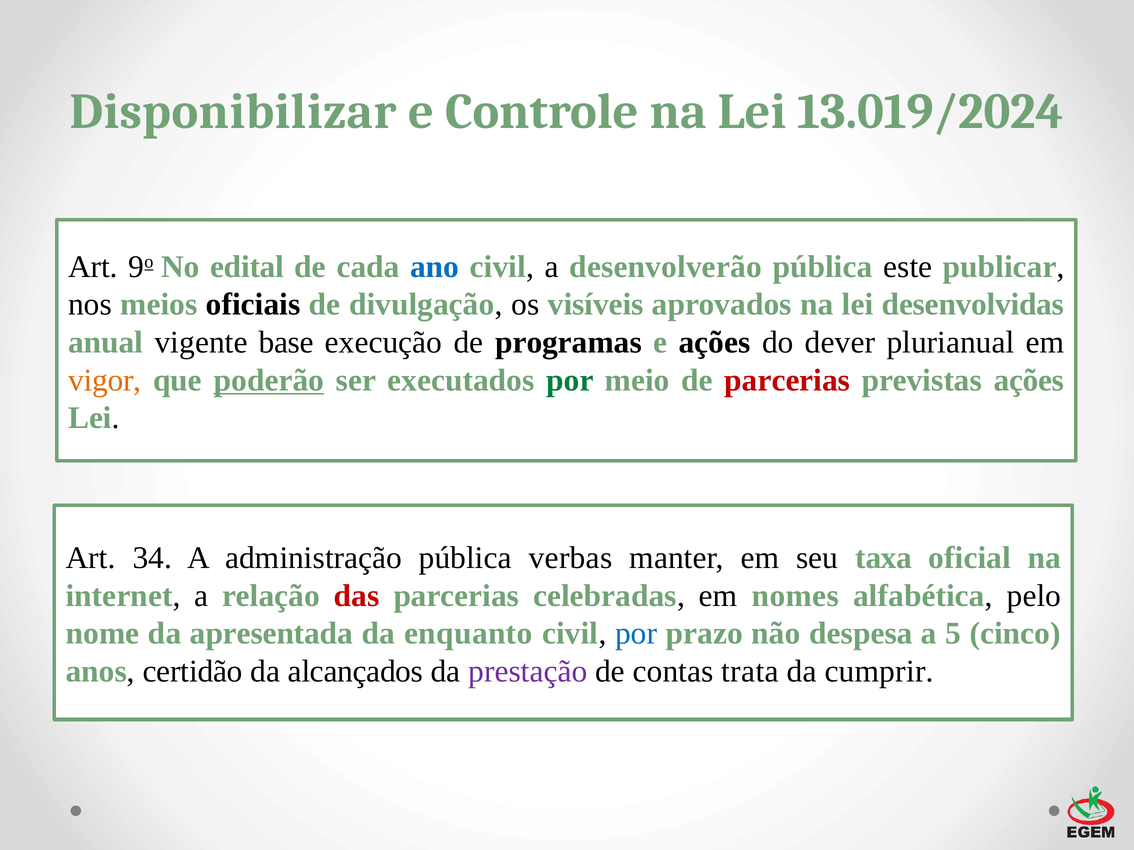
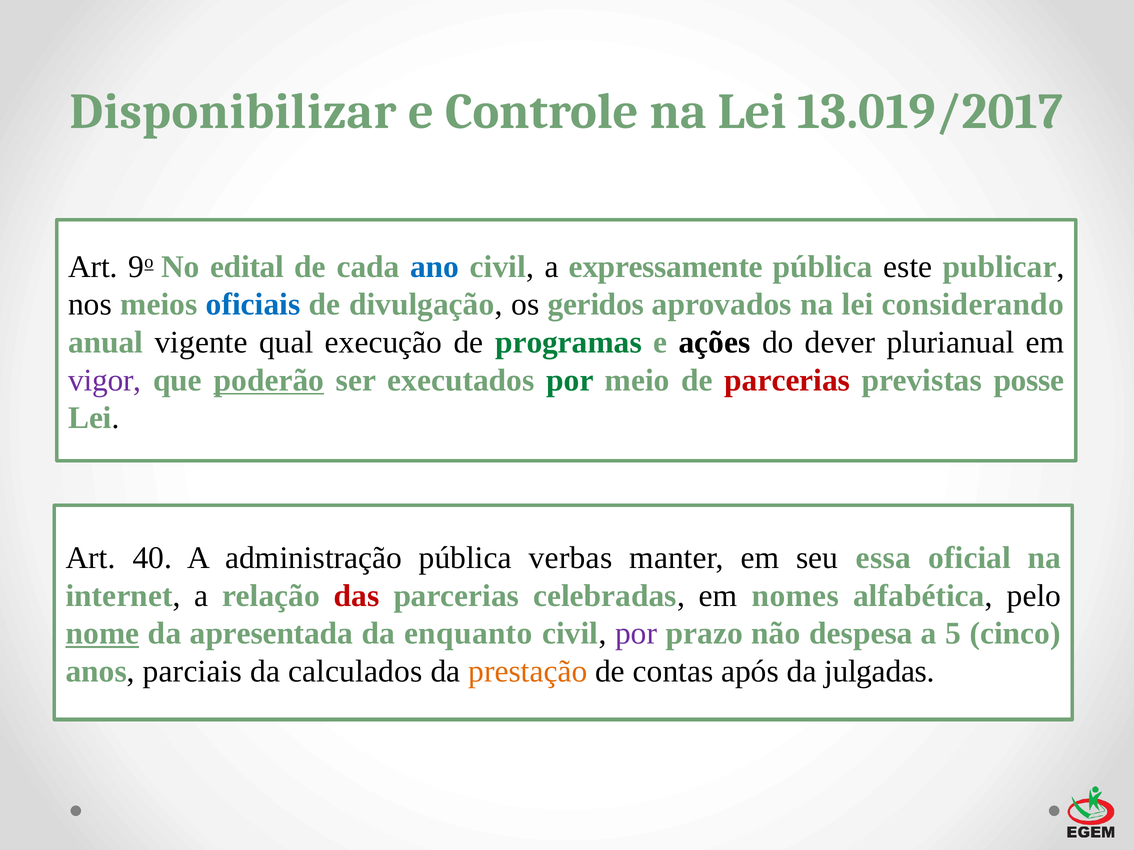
13.019/2024: 13.019/2024 -> 13.019/2017
desenvolverão: desenvolverão -> expressamente
oficiais colour: black -> blue
visíveis: visíveis -> geridos
desenvolvidas: desenvolvidas -> considerando
base: base -> qual
programas colour: black -> green
vigor colour: orange -> purple
previstas ações: ações -> posse
34: 34 -> 40
taxa: taxa -> essa
nome underline: none -> present
por at (636, 634) colour: blue -> purple
certidão: certidão -> parciais
alcançados: alcançados -> calculados
prestação colour: purple -> orange
trata: trata -> após
cumprir: cumprir -> julgadas
